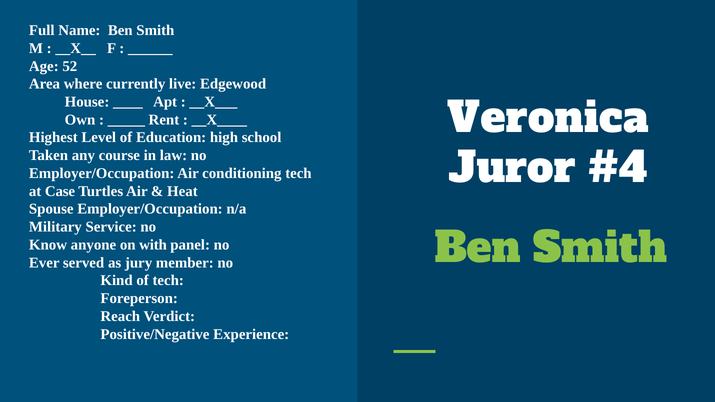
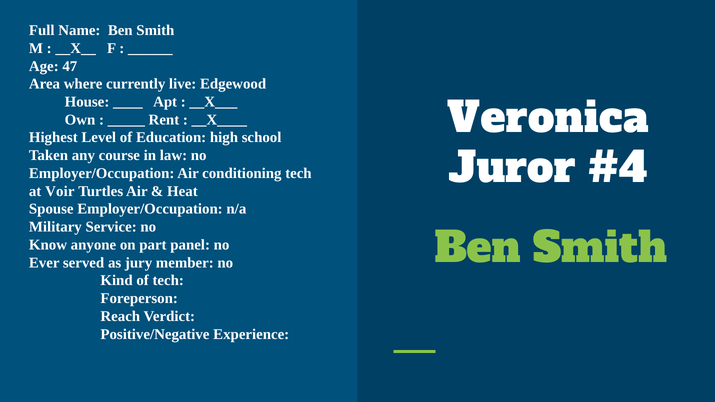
52: 52 -> 47
Case: Case -> Voir
with: with -> part
